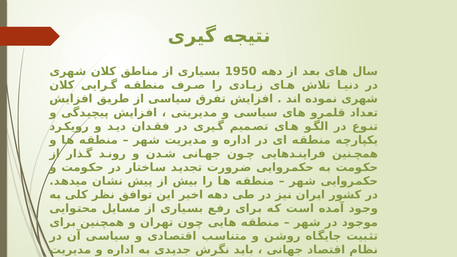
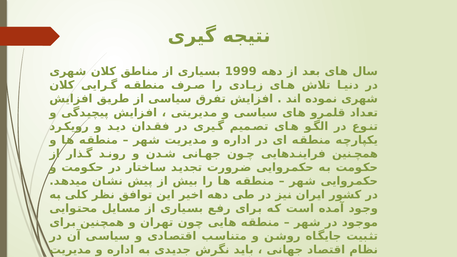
1950: 1950 -> 1999
